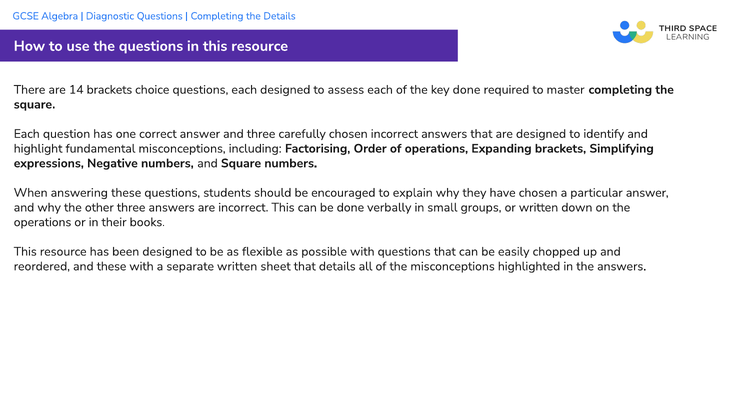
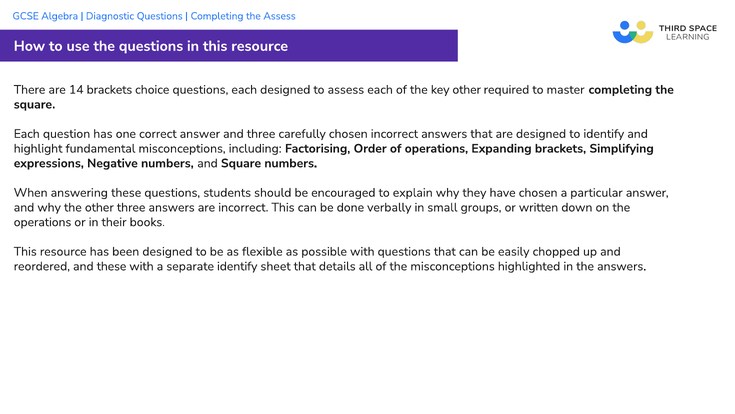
the Details: Details -> Assess
key done: done -> other
separate written: written -> identify
